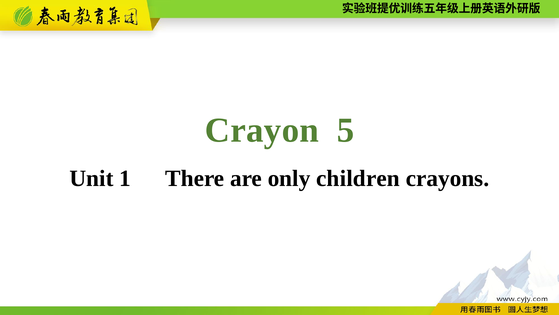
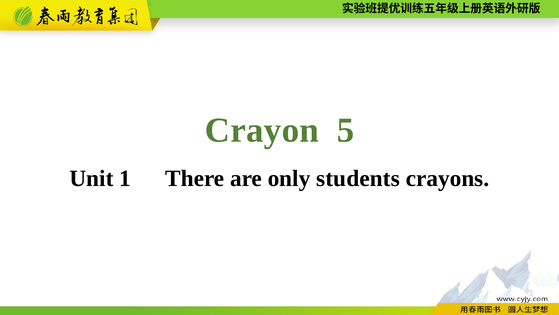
children: children -> students
